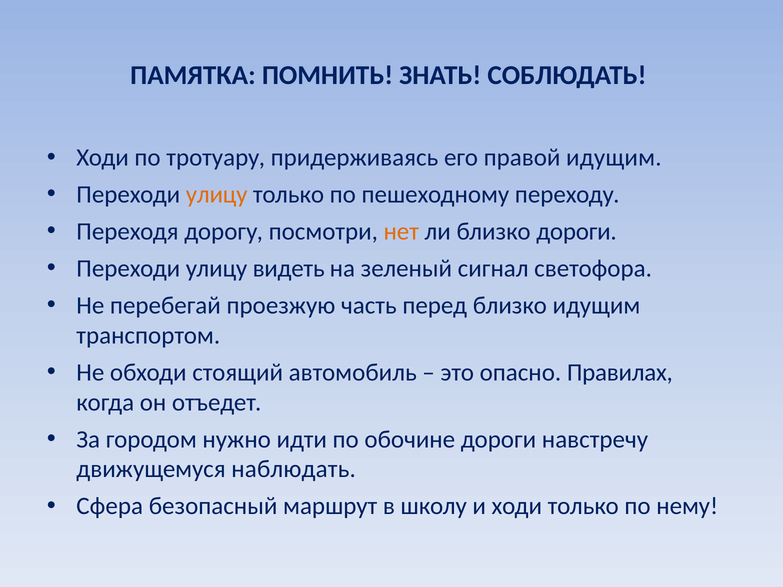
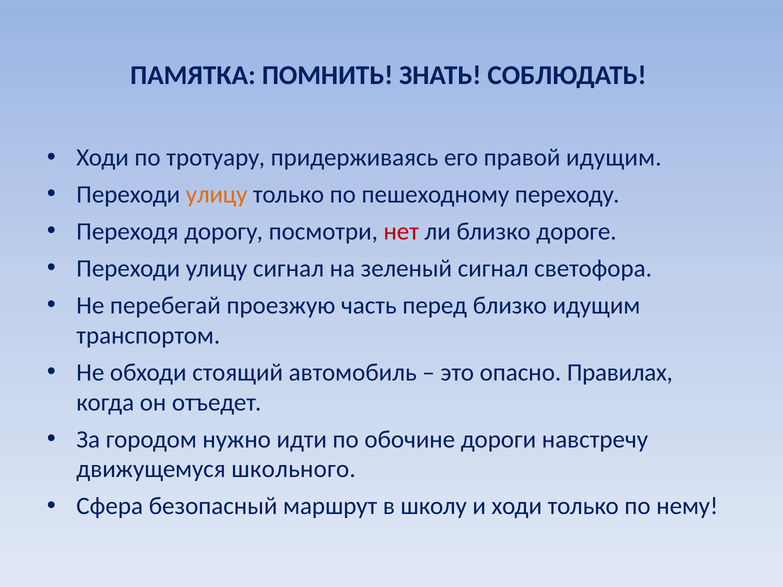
нет colour: orange -> red
близко дороги: дороги -> дороге
улицу видеть: видеть -> сигнал
наблюдать: наблюдать -> школьного
